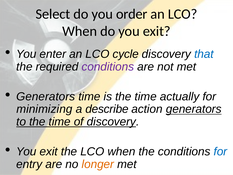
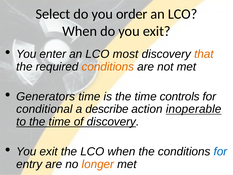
cycle: cycle -> most
that colour: blue -> orange
conditions at (108, 67) colour: purple -> orange
actually: actually -> controls
minimizing: minimizing -> conditional
action generators: generators -> inoperable
